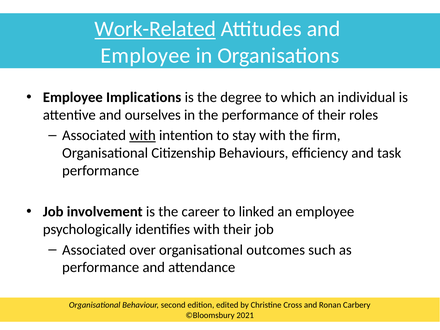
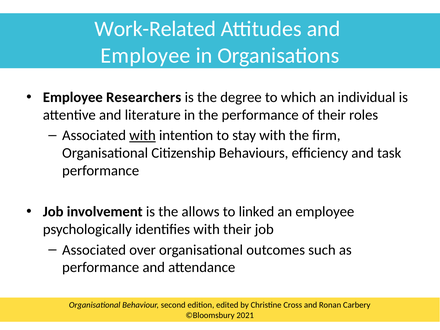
Work-Related underline: present -> none
Implications: Implications -> Researchers
ourselves: ourselves -> literature
career: career -> allows
